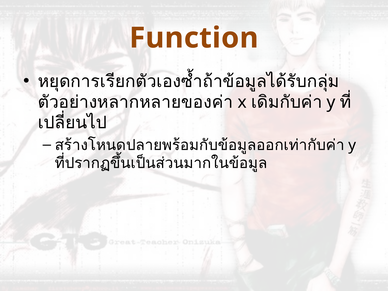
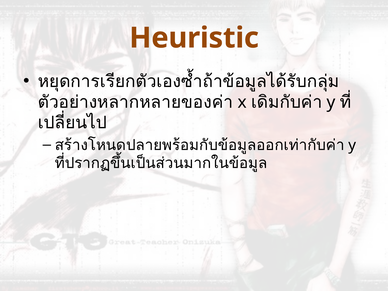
Function: Function -> Heuristic
